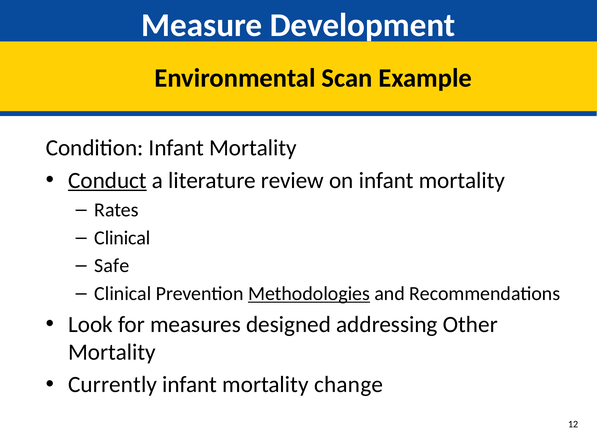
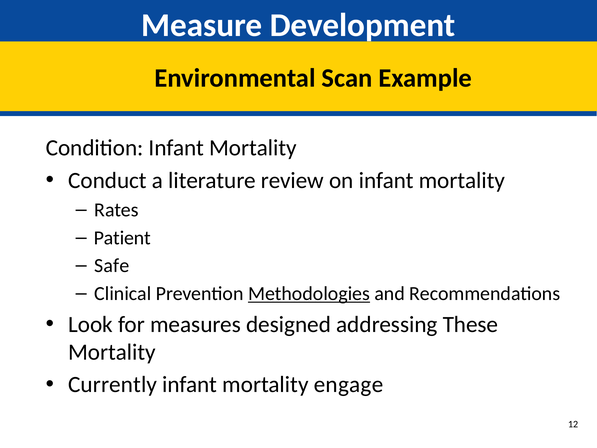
Conduct underline: present -> none
Clinical at (122, 238): Clinical -> Patient
Other: Other -> These
change: change -> engage
